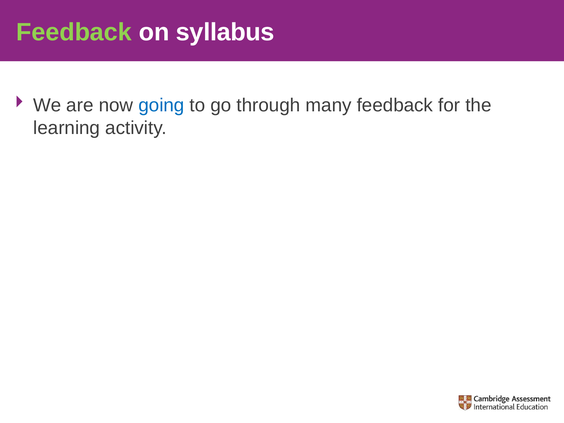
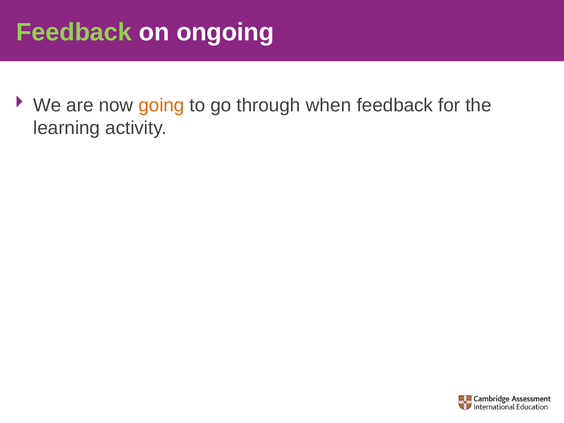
syllabus: syllabus -> ongoing
going colour: blue -> orange
many: many -> when
